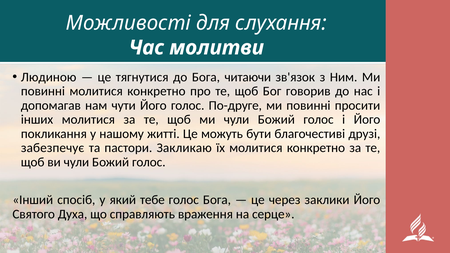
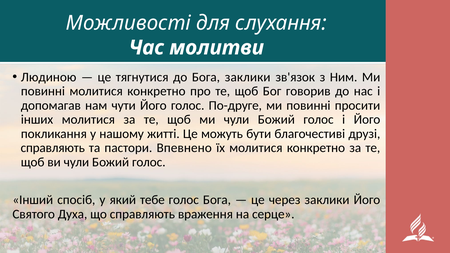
Бога читаючи: читаючи -> заклики
забезпечує at (53, 148): забезпечує -> справляють
Закликаю: Закликаю -> Впевнено
